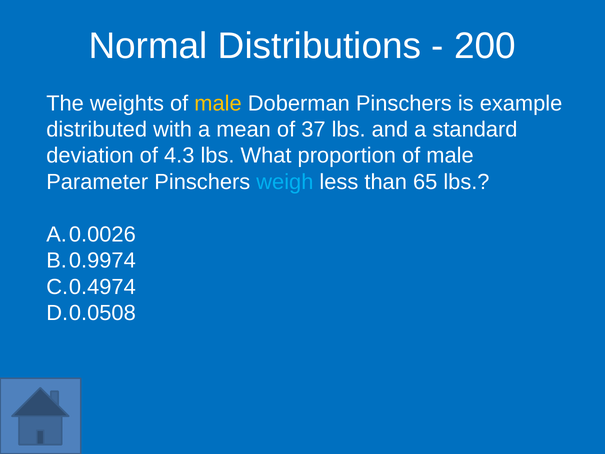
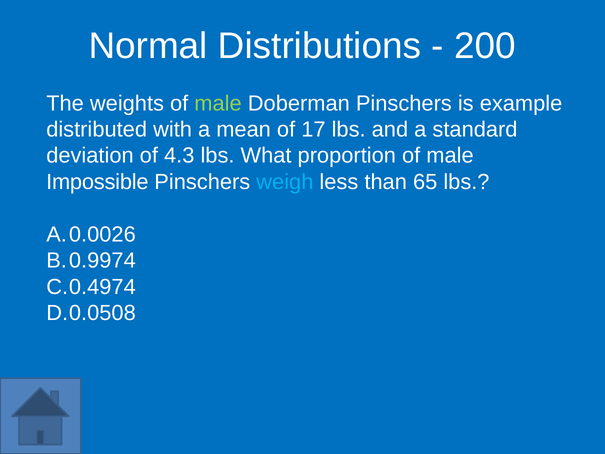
male at (218, 103) colour: yellow -> light green
37: 37 -> 17
Parameter: Parameter -> Impossible
